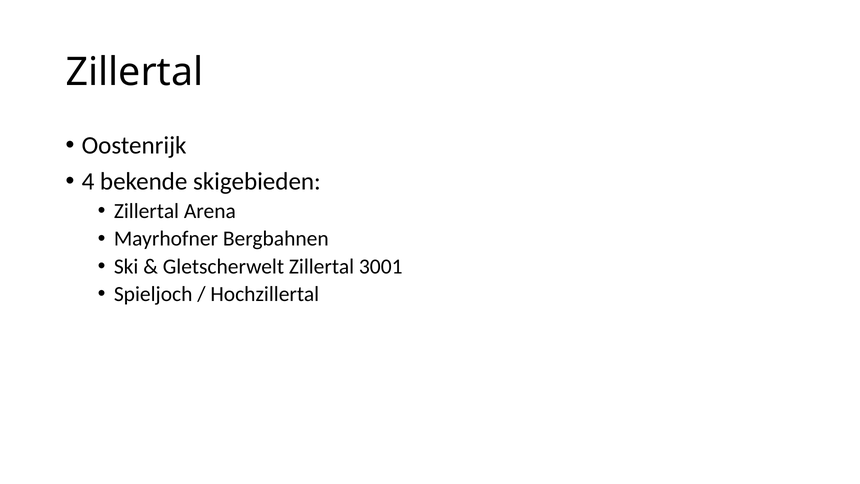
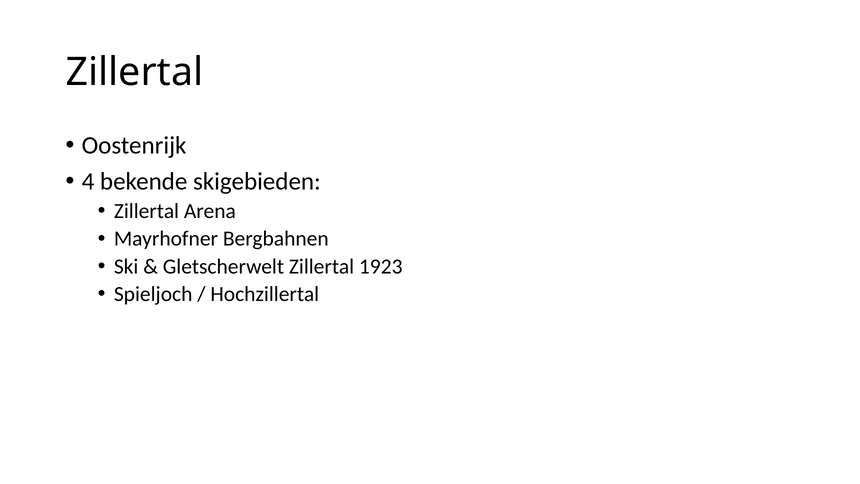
3001: 3001 -> 1923
